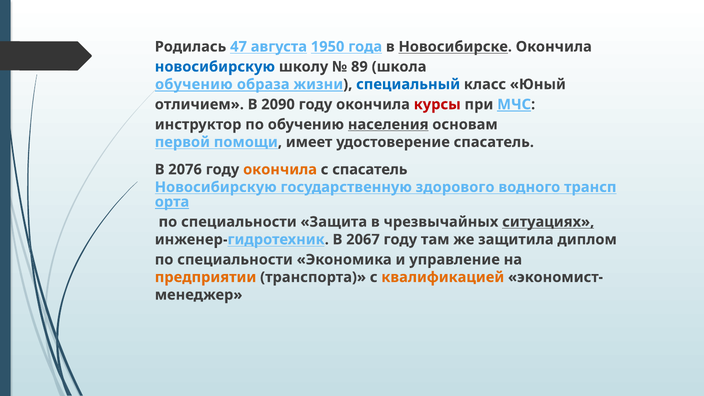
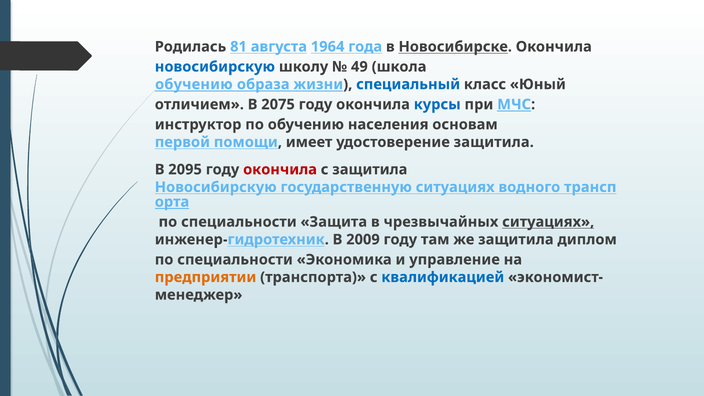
47: 47 -> 81
1950: 1950 -> 1964
89: 89 -> 49
2090: 2090 -> 2075
курсы colour: red -> blue
населения underline: present -> none
удостоверение спасатель: спасатель -> защитила
2076: 2076 -> 2095
окончила at (280, 169) colour: orange -> red
с спасатель: спасатель -> защитила
государственную здорового: здорового -> ситуациях
2067: 2067 -> 2009
квалификацией colour: orange -> blue
